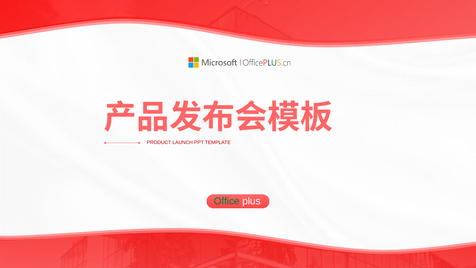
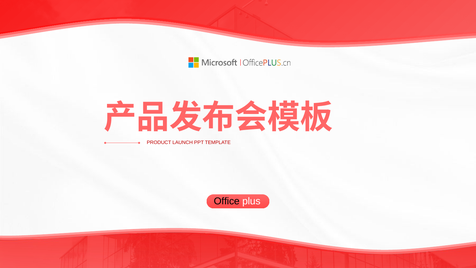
Office colour: green -> black
